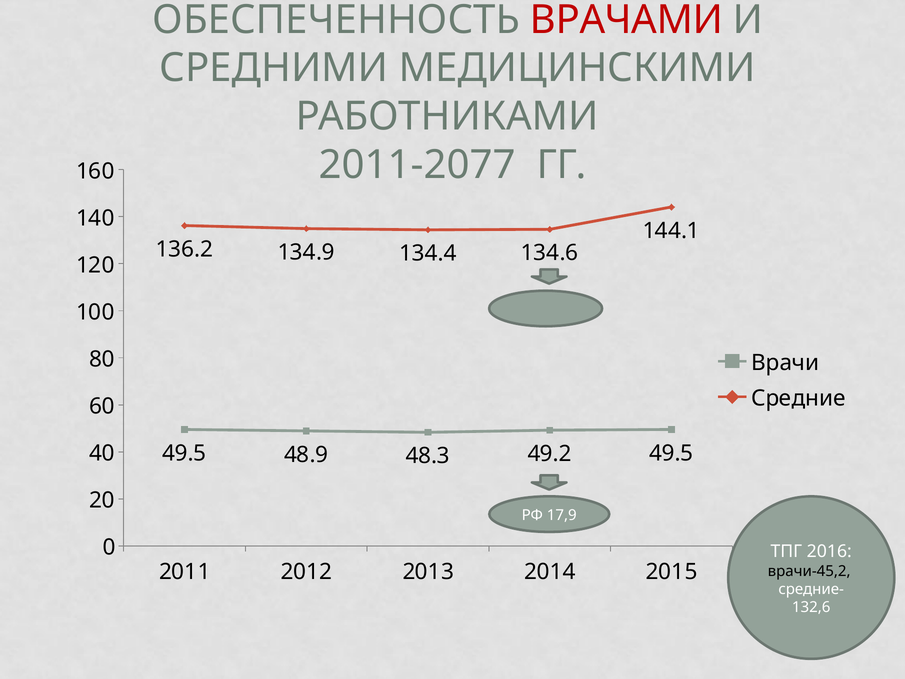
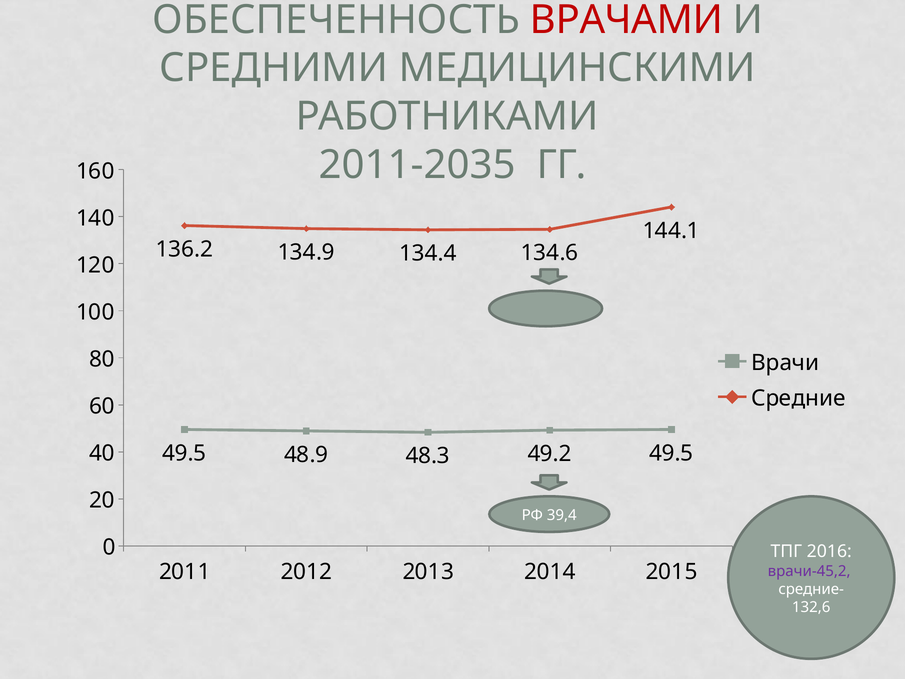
2011-2077: 2011-2077 -> 2011-2035
17,9: 17,9 -> 39,4
врачи-45,2 colour: black -> purple
